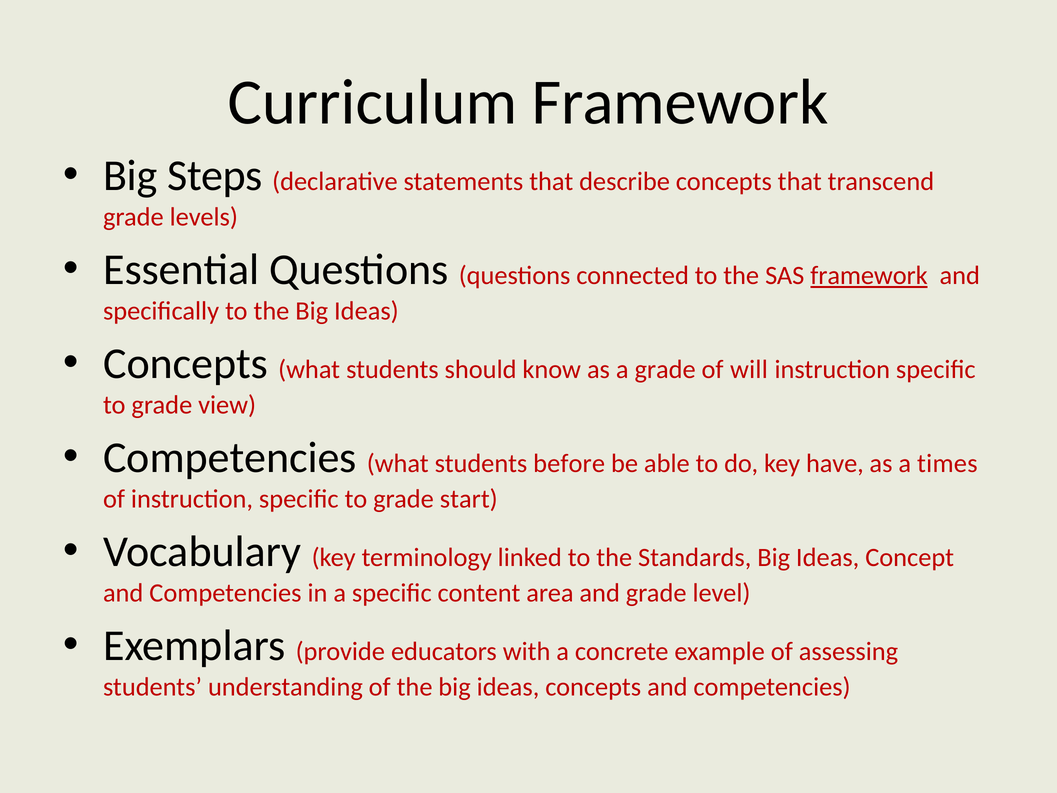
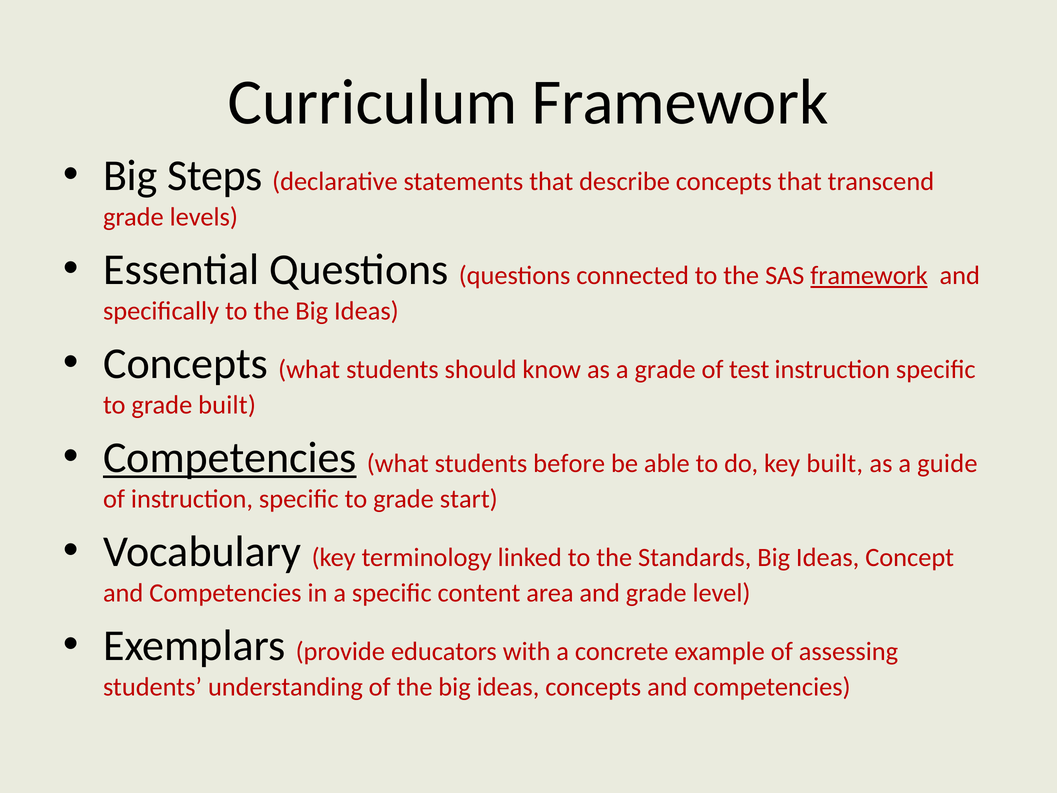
will: will -> test
grade view: view -> built
Competencies at (230, 458) underline: none -> present
key have: have -> built
times: times -> guide
